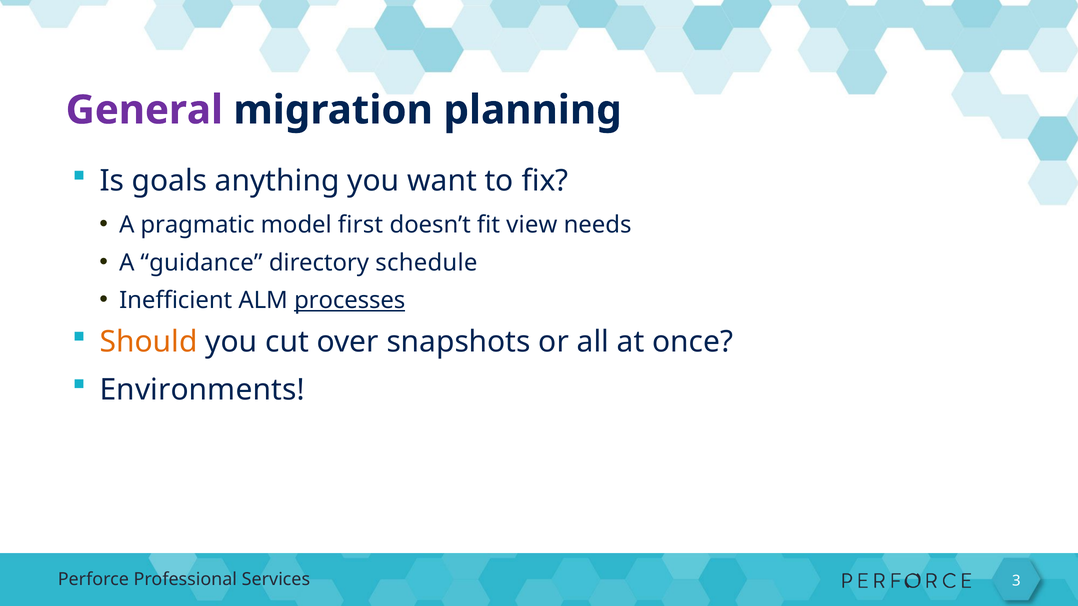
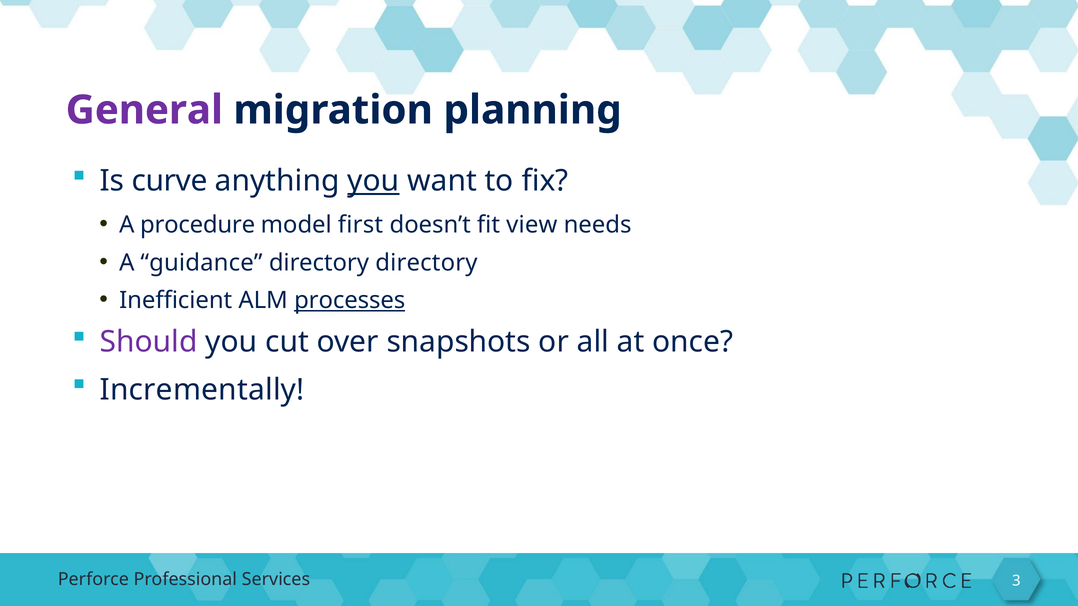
goals: goals -> curve
you at (373, 181) underline: none -> present
pragmatic: pragmatic -> procedure
directory schedule: schedule -> directory
Should colour: orange -> purple
Environments: Environments -> Incrementally
